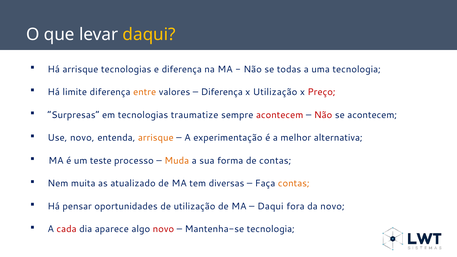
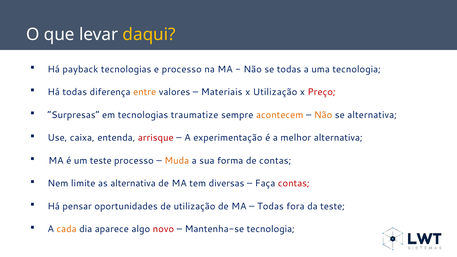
Há arrisque: arrisque -> payback
e diferença: diferença -> processo
Há limite: limite -> todas
Diferença at (222, 92): Diferença -> Materiais
acontecem at (280, 115) colour: red -> orange
Não at (323, 115) colour: red -> orange
se acontecem: acontecem -> alternativa
Use novo: novo -> caixa
arrisque at (156, 138) colour: orange -> red
muita: muita -> limite
as atualizado: atualizado -> alternativa
contas at (294, 184) colour: orange -> red
Daqui at (270, 206): Daqui -> Todas
da novo: novo -> teste
cada colour: red -> orange
